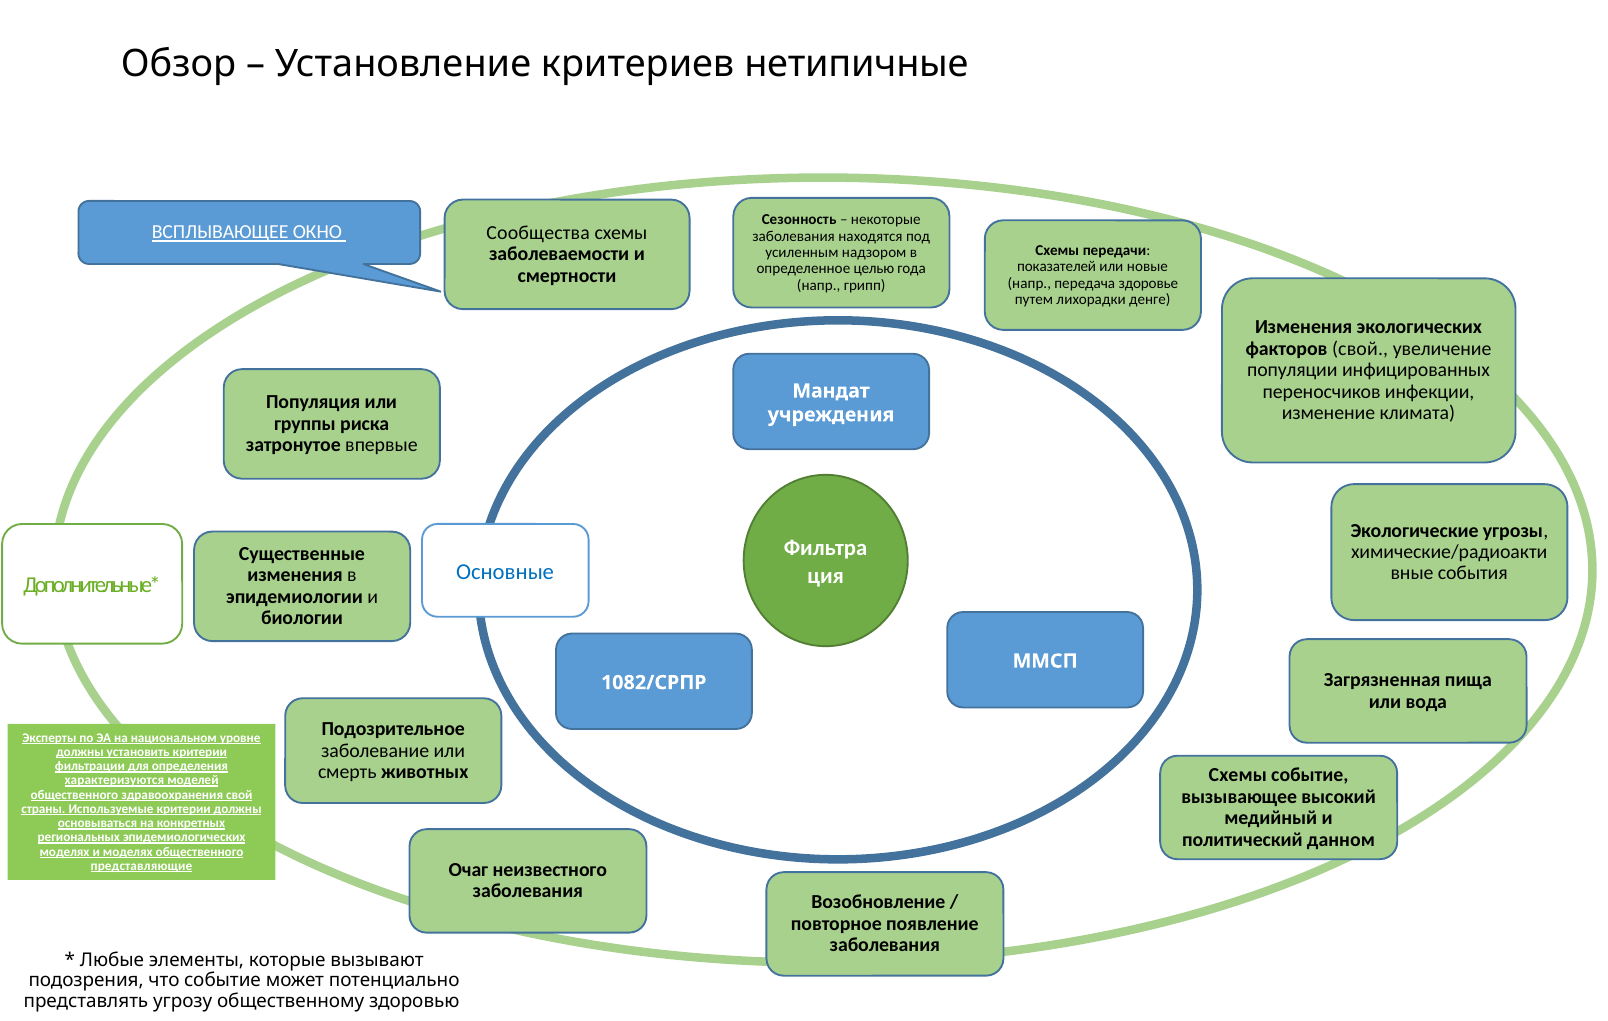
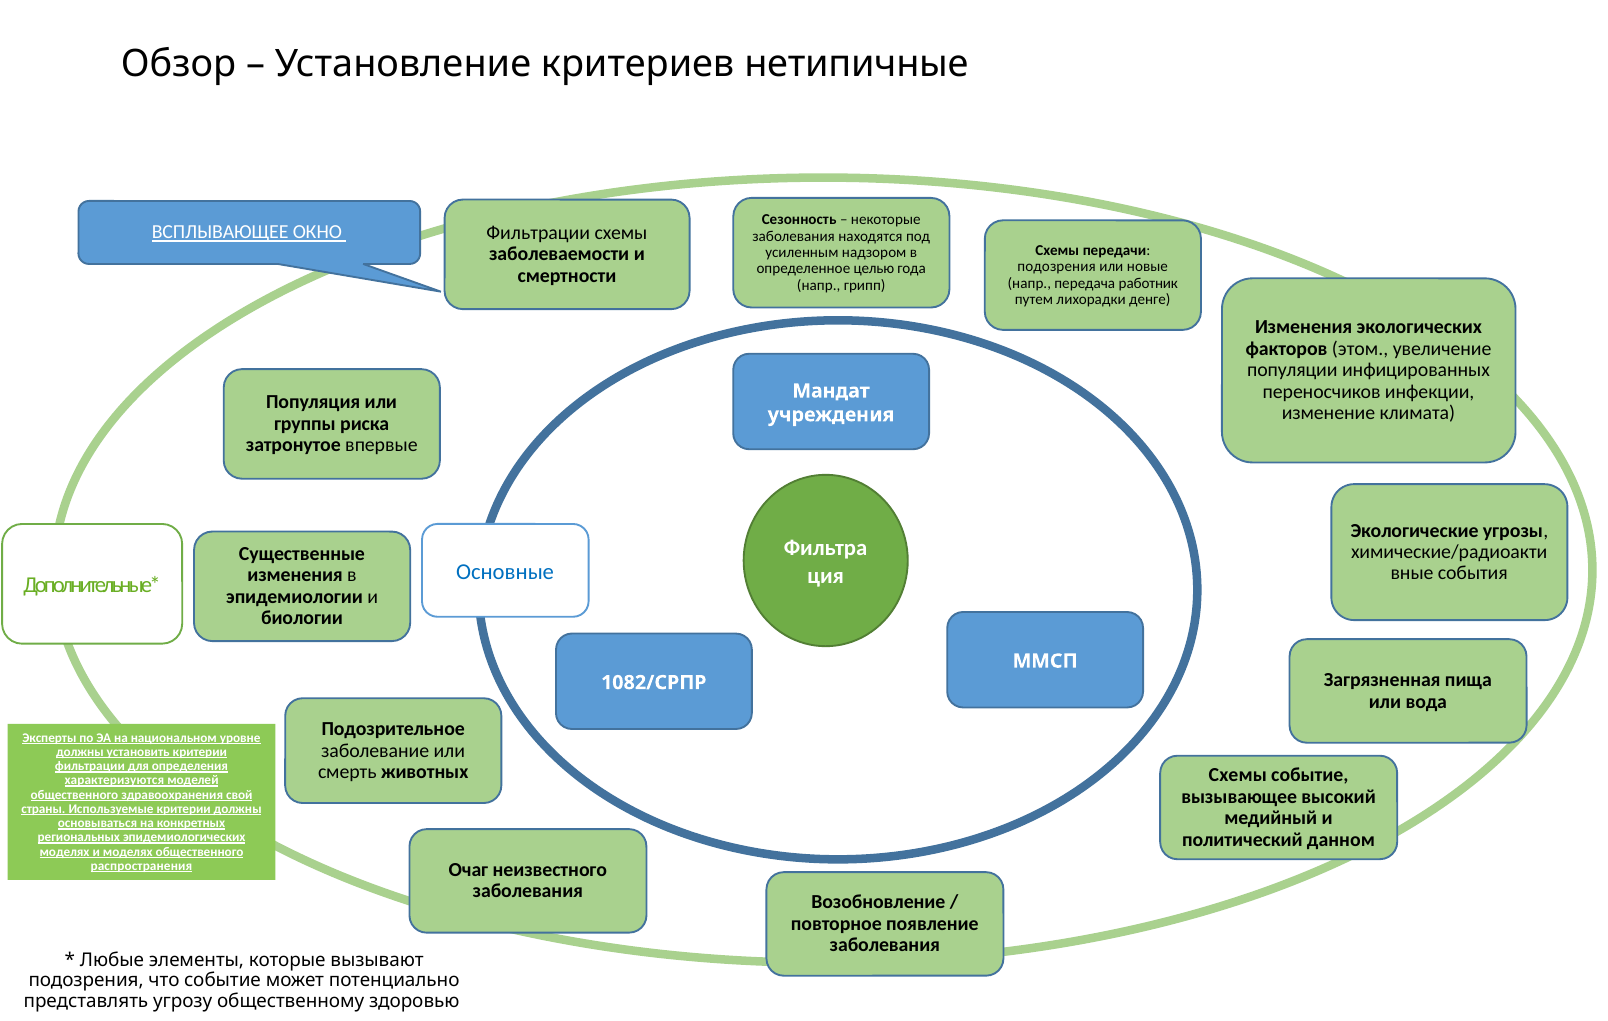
Сообщества at (538, 233): Сообщества -> Фильтрации
показателей at (1057, 267): показателей -> подозрения
здоровье: здоровье -> работник
факторов свой: свой -> этом
представляющие: представляющие -> распространения
